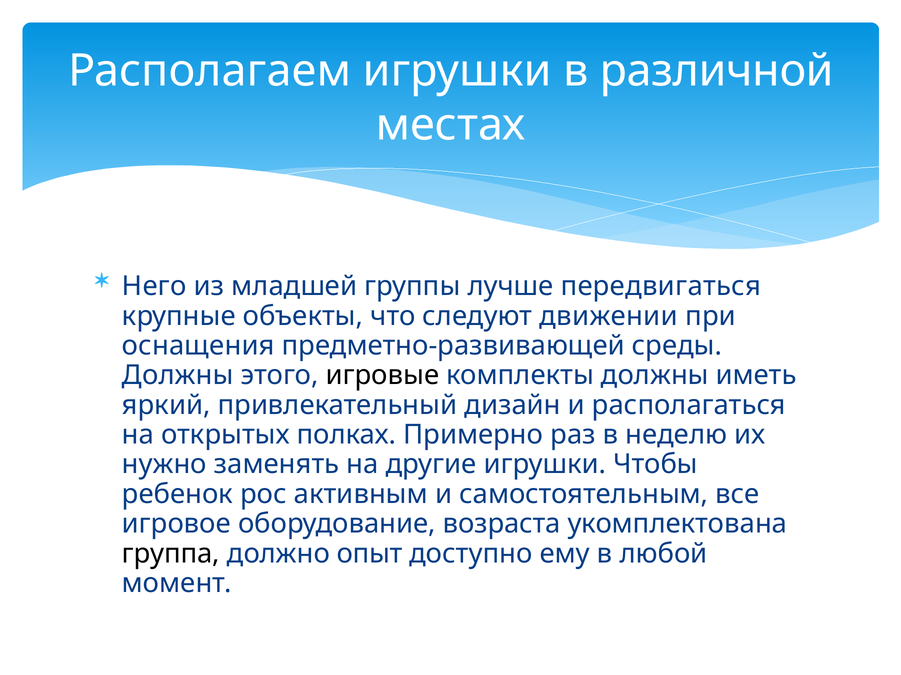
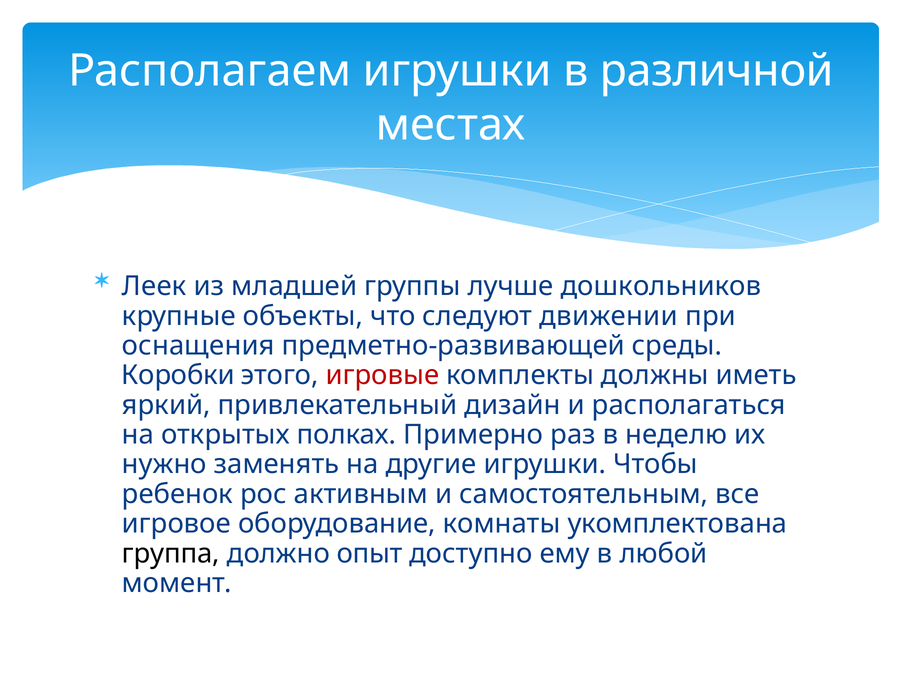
Него: Него -> Леек
передвигаться: передвигаться -> дошкольников
Должны at (178, 376): Должны -> Коробки
игровые colour: black -> red
возраста: возраста -> комнаты
